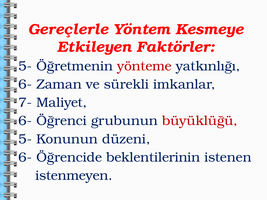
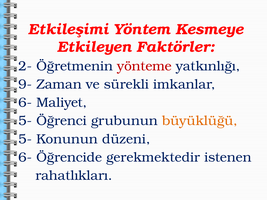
Gereçlerle: Gereçlerle -> Etkileşimi
5- at (25, 66): 5- -> 2-
6- at (25, 84): 6- -> 9-
7- at (25, 103): 7- -> 6-
6- at (25, 121): 6- -> 5-
büyüklüğü colour: red -> orange
beklentilerinin: beklentilerinin -> gerekmektedir
istenmeyen: istenmeyen -> rahatlıkları
